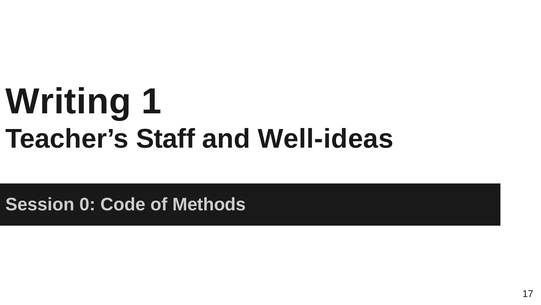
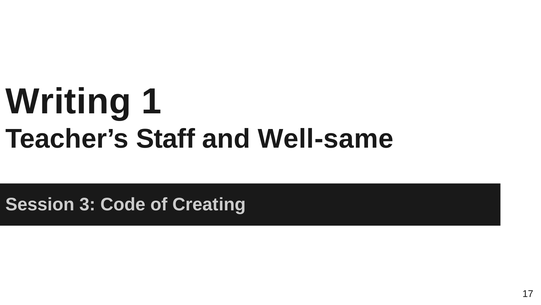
Well-ideas: Well-ideas -> Well-same
0: 0 -> 3
Methods: Methods -> Creating
